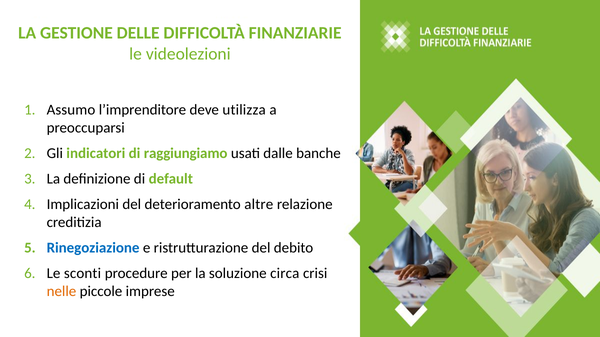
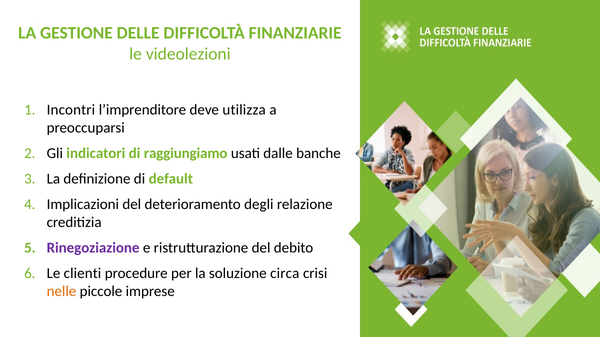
Assumo: Assumo -> Incontri
altre: altre -> degli
Rinegoziazione colour: blue -> purple
sconti: sconti -> clienti
